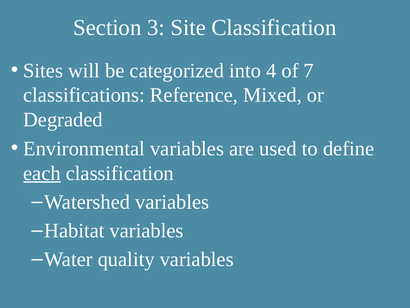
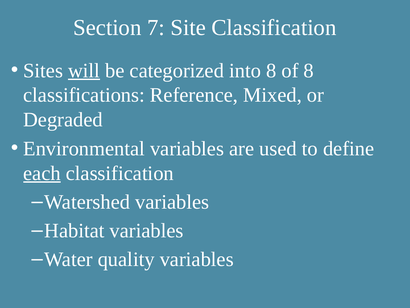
3: 3 -> 7
will underline: none -> present
into 4: 4 -> 8
of 7: 7 -> 8
